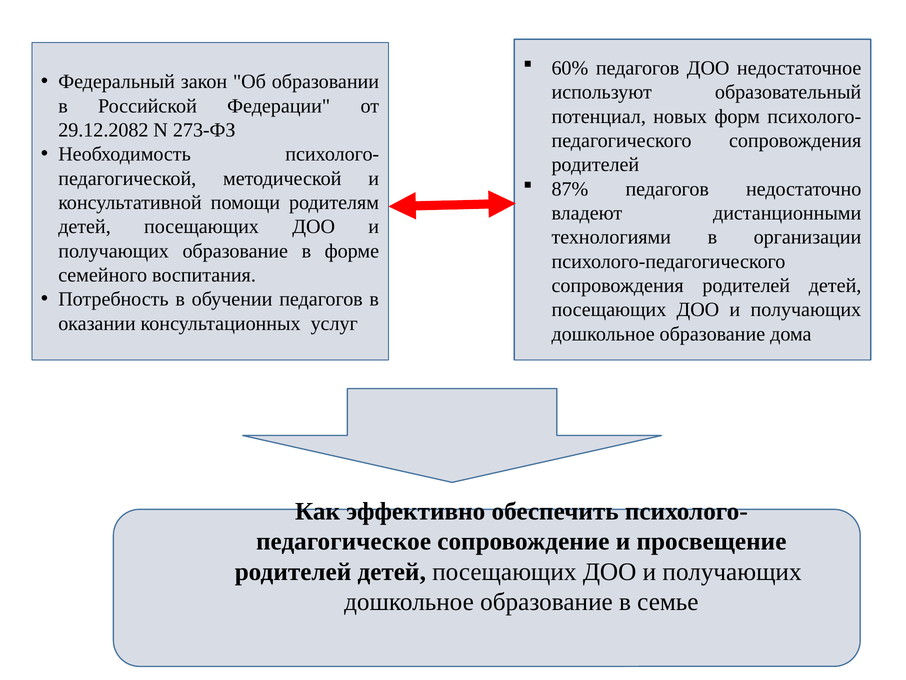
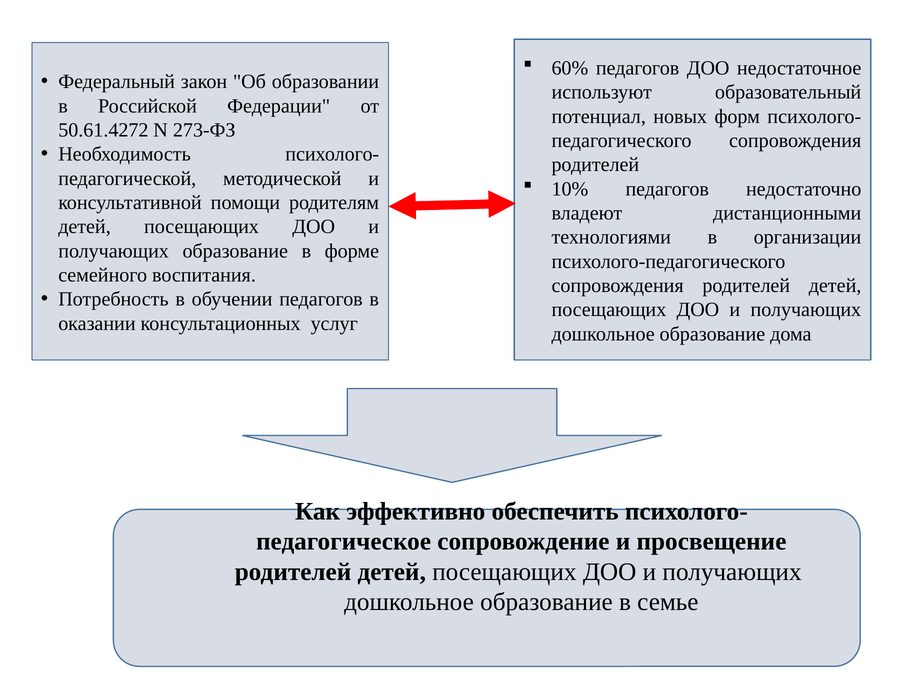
29.12.2082: 29.12.2082 -> 50.61.4272
87%: 87% -> 10%
